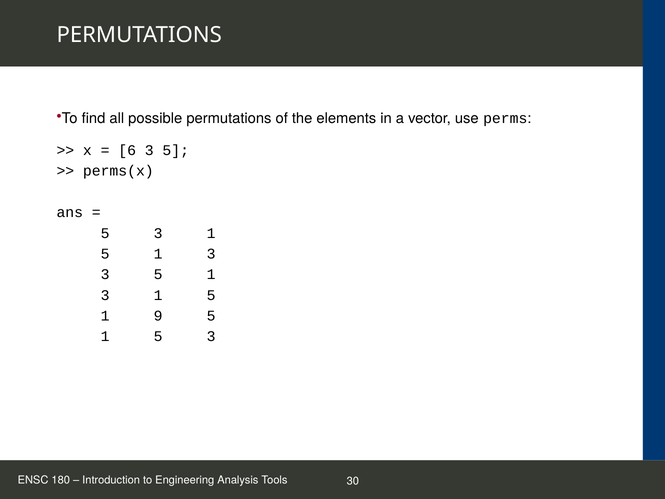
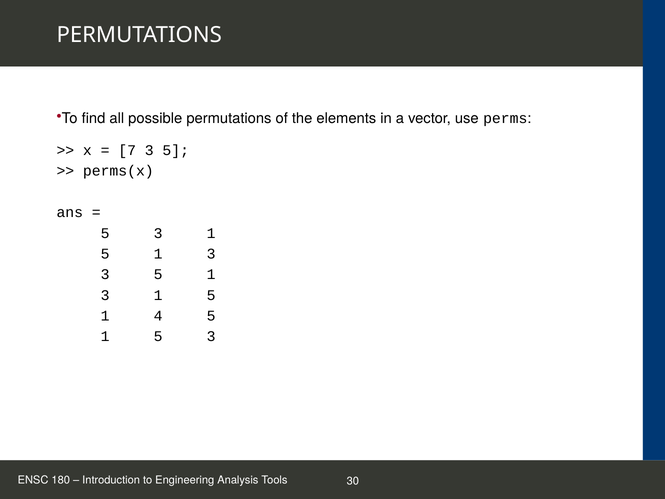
6: 6 -> 7
9: 9 -> 4
